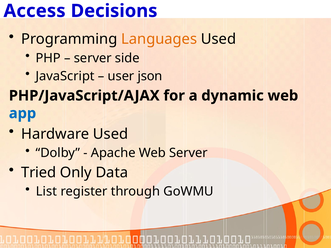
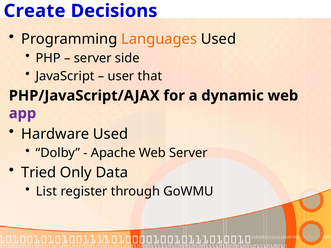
Access: Access -> Create
json: json -> that
app colour: blue -> purple
